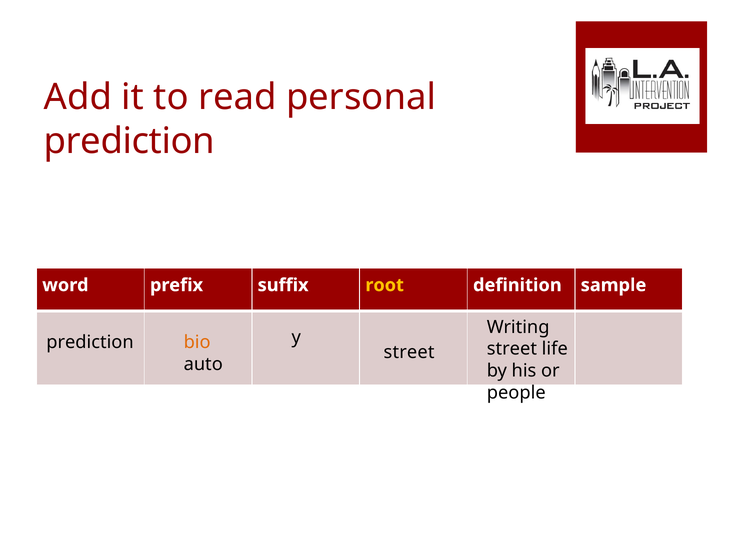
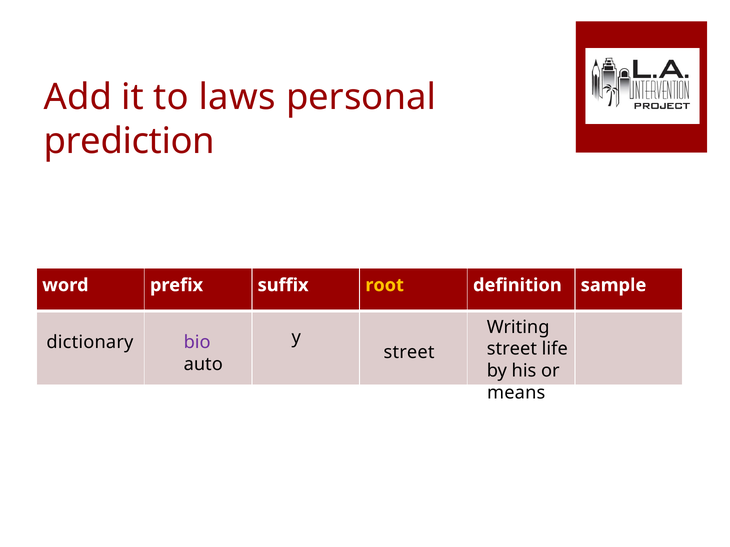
read: read -> laws
prediction at (90, 343): prediction -> dictionary
bio colour: orange -> purple
people: people -> means
